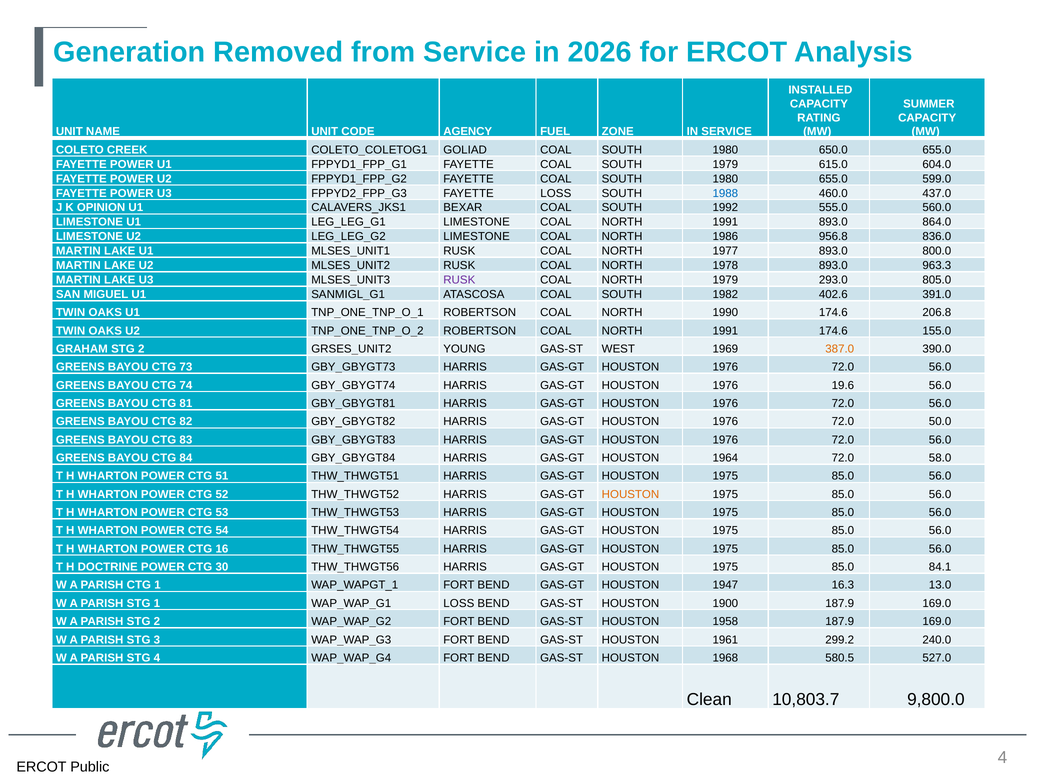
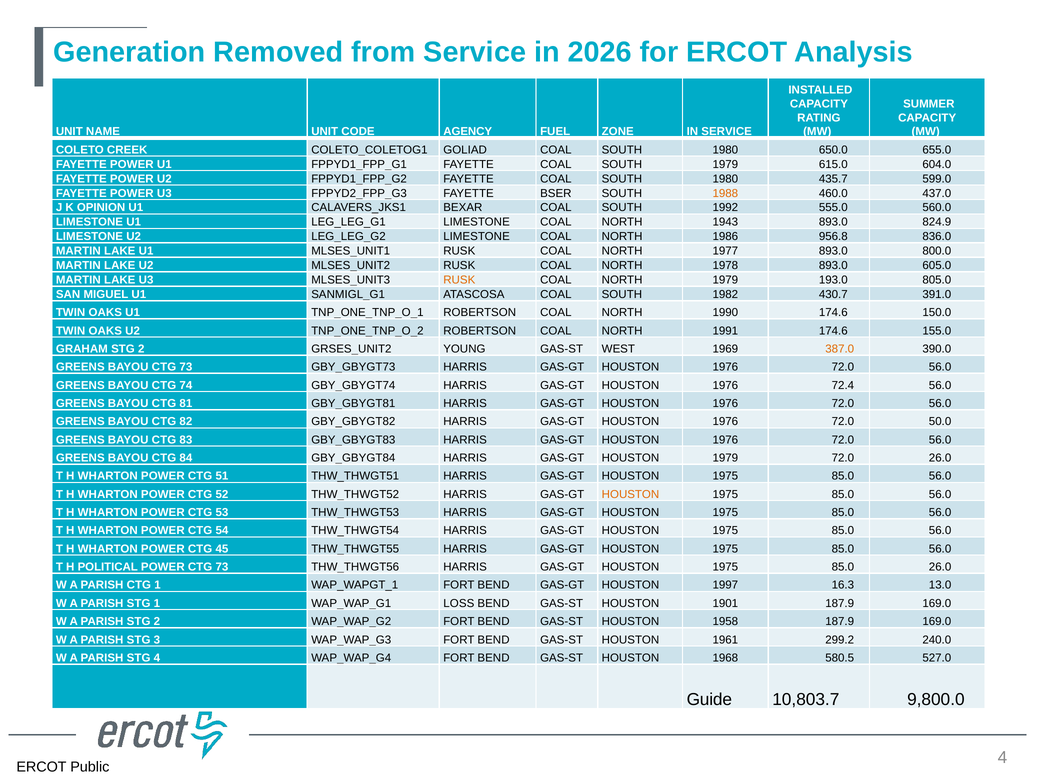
1980 655.0: 655.0 -> 435.7
FAYETTE LOSS: LOSS -> BSER
1988 colour: blue -> orange
LIMESTONE COAL NORTH 1991: 1991 -> 1943
864.0: 864.0 -> 824.9
963.3: 963.3 -> 605.0
RUSK at (459, 280) colour: purple -> orange
293.0: 293.0 -> 193.0
402.6: 402.6 -> 430.7
206.8: 206.8 -> 150.0
19.6: 19.6 -> 72.4
HOUSTON 1964: 1964 -> 1979
72.0 58.0: 58.0 -> 26.0
16: 16 -> 45
DOCTRINE: DOCTRINE -> POLITICAL
POWER CTG 30: 30 -> 73
85.0 84.1: 84.1 -> 26.0
1947: 1947 -> 1997
1900: 1900 -> 1901
Clean: Clean -> Guide
